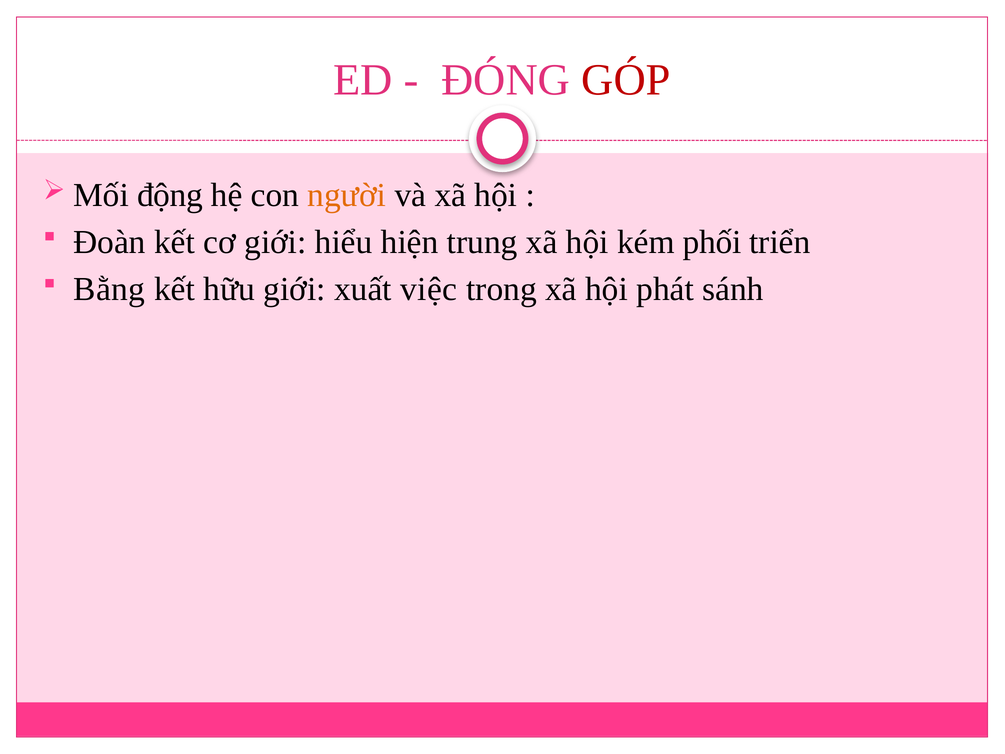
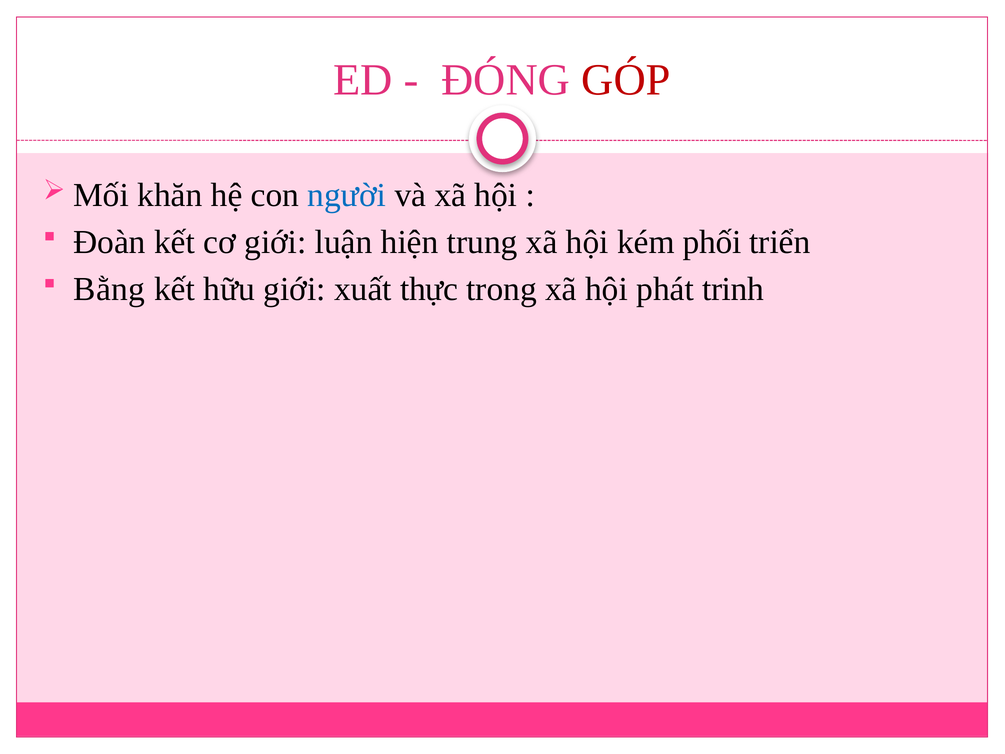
động: động -> khăn
người colour: orange -> blue
hiểu: hiểu -> luận
việc: việc -> thực
sánh: sánh -> trinh
